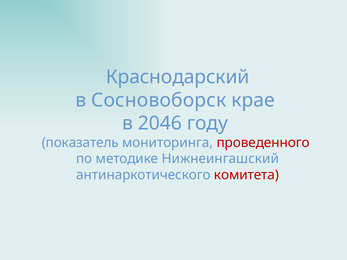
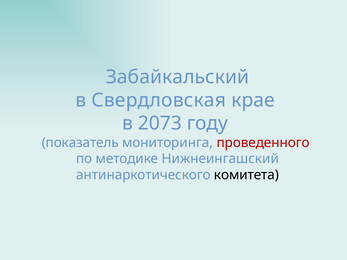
Краснодарский: Краснодарский -> Забайкальский
Сосновоборск: Сосновоборск -> Свердловская
2046: 2046 -> 2073
комитета colour: red -> black
